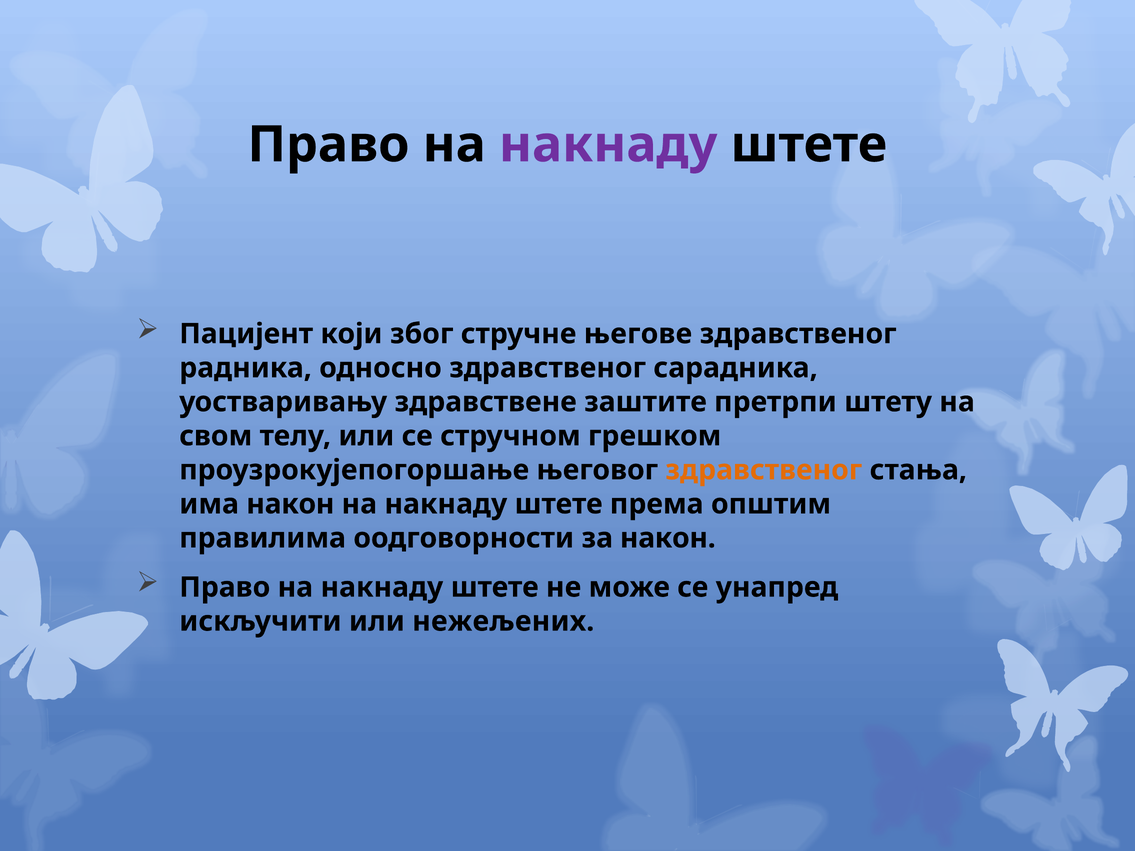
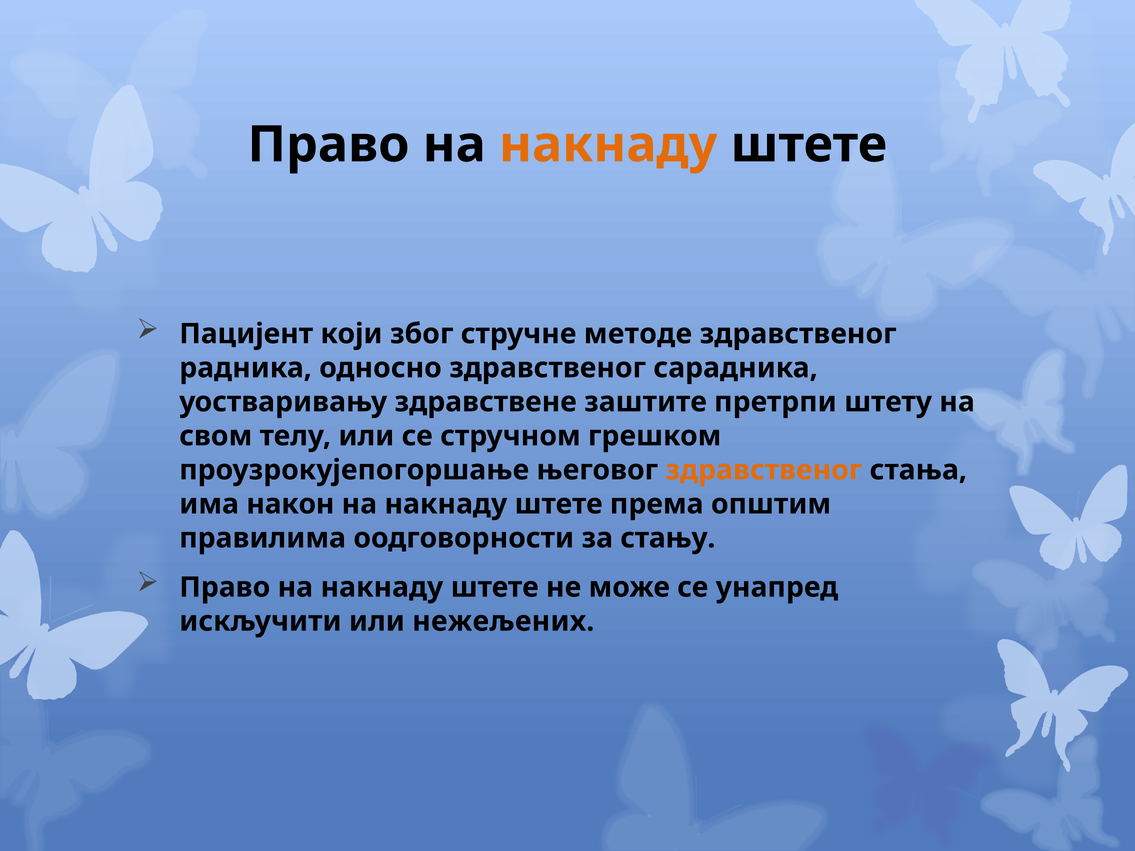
накнаду at (608, 145) colour: purple -> orange
његове: његове -> методе
за након: након -> стању
